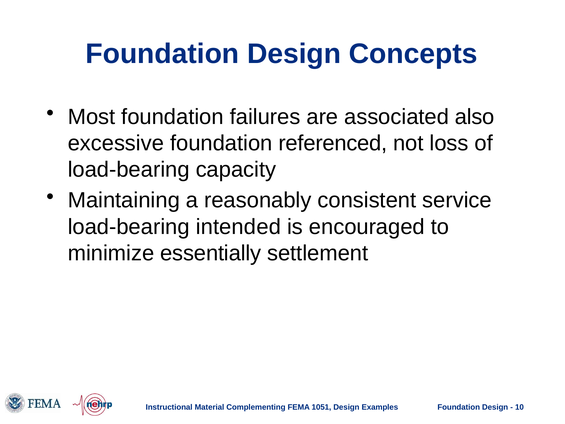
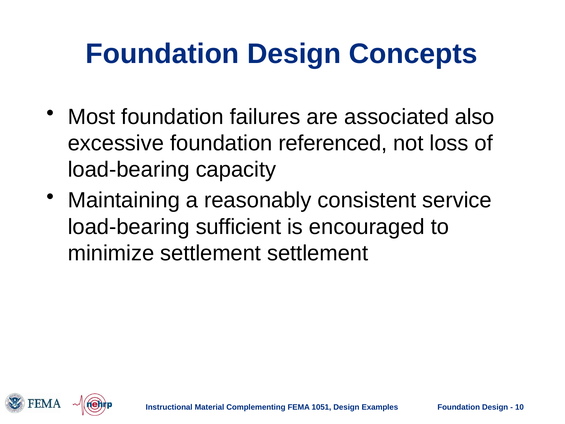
intended: intended -> sufficient
minimize essentially: essentially -> settlement
